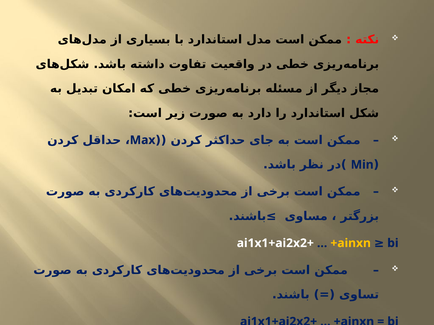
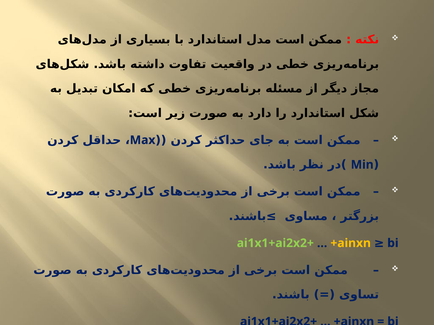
ai1x1+ai2x2+ at (275, 243) colour: white -> light green
